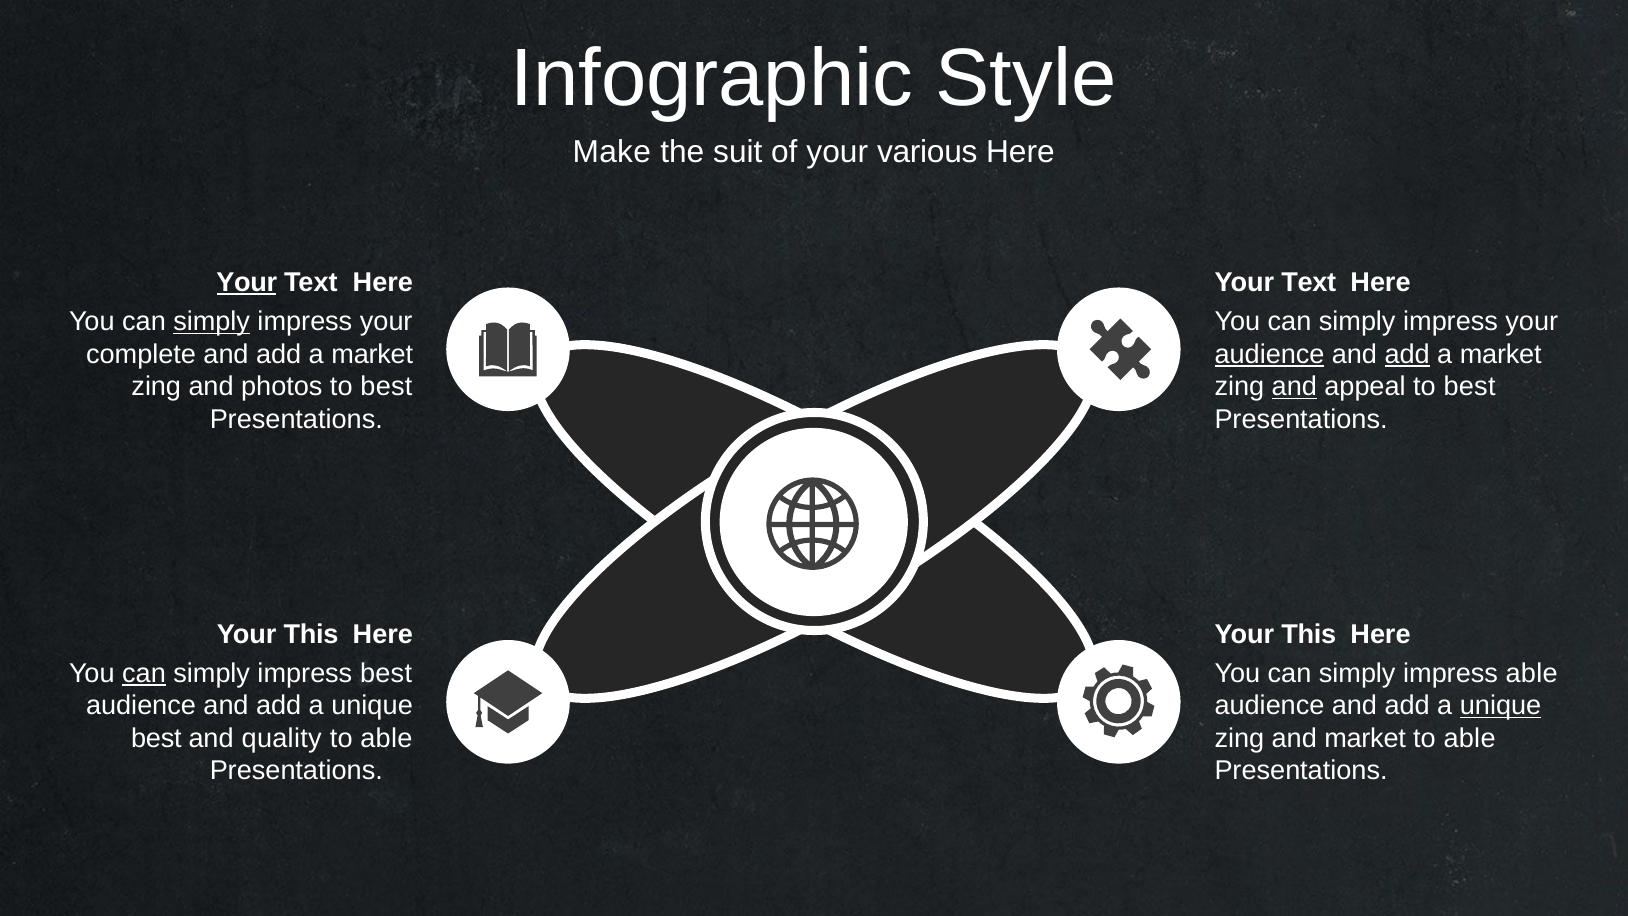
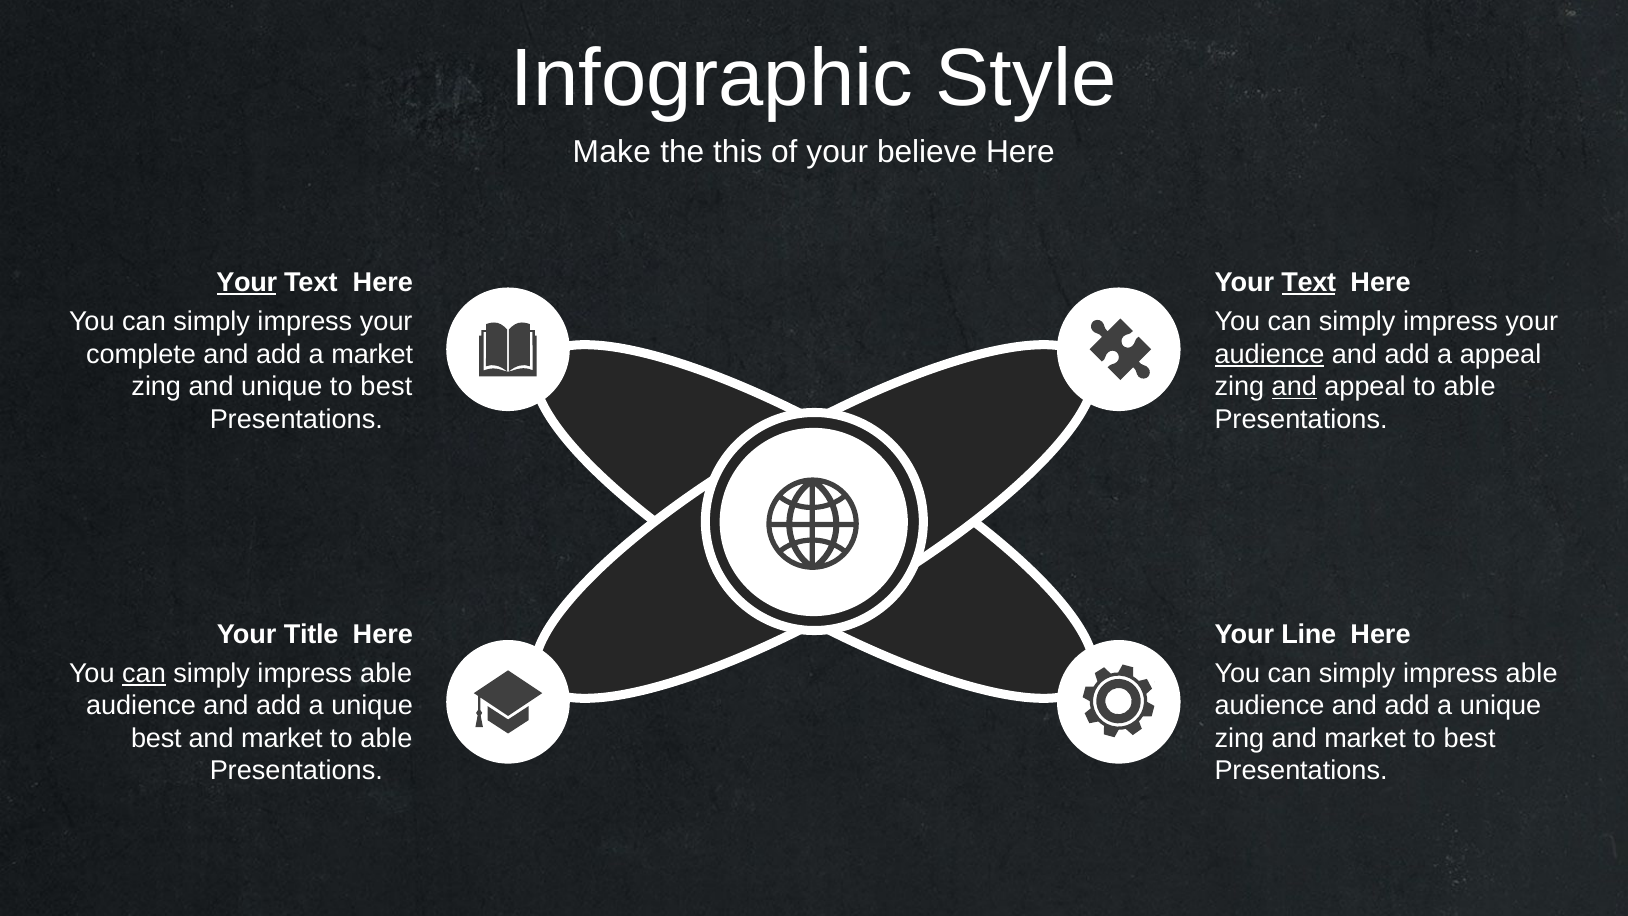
suit: suit -> this
various: various -> believe
Text at (1309, 282) underline: none -> present
simply at (212, 322) underline: present -> none
add at (1407, 354) underline: present -> none
market at (1501, 354): market -> appeal
and photos: photos -> unique
appeal to best: best -> able
This at (311, 634): This -> Title
This at (1309, 634): This -> Line
best at (386, 673): best -> able
unique at (1501, 706) underline: present -> none
quality at (282, 738): quality -> market
able at (1470, 738): able -> best
